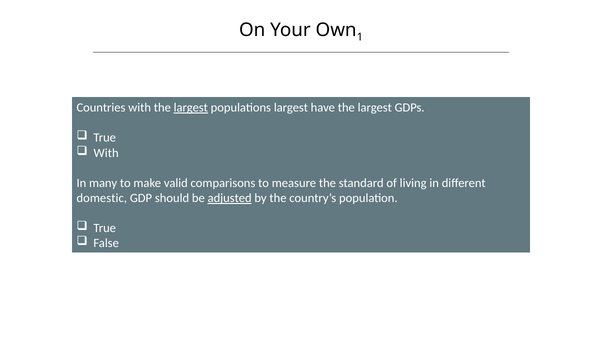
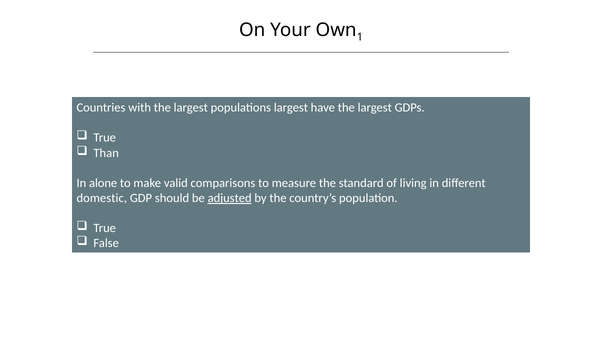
largest at (191, 108) underline: present -> none
With at (106, 153): With -> Than
many: many -> alone
